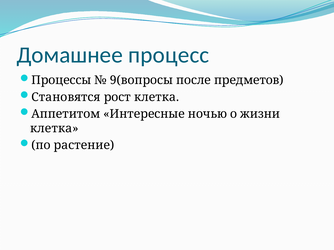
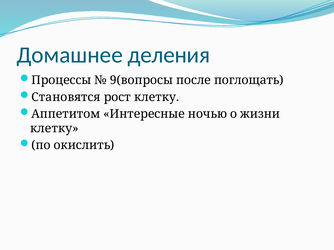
процесс: процесс -> деления
предметов: предметов -> поглощать
рост клетка: клетка -> клетку
клетка at (54, 129): клетка -> клетку
растение: растение -> окислить
